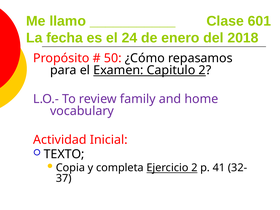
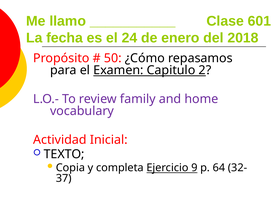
Ejercicio 2: 2 -> 9
41: 41 -> 64
